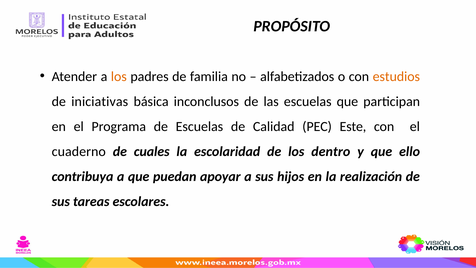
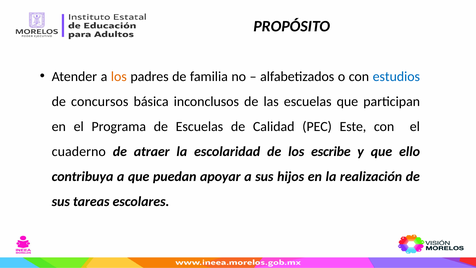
estudios colour: orange -> blue
iniciativas: iniciativas -> concursos
cuales: cuales -> atraer
dentro: dentro -> escribe
